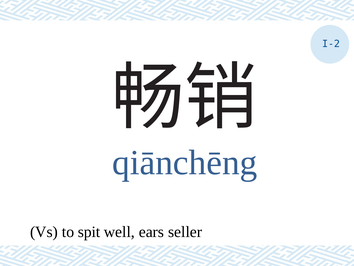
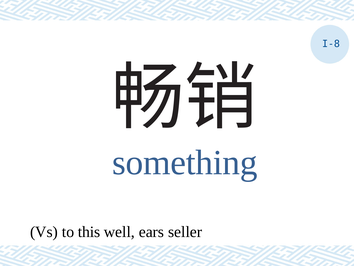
I-2: I-2 -> I-8
qiānchēng: qiānchēng -> something
spit: spit -> this
